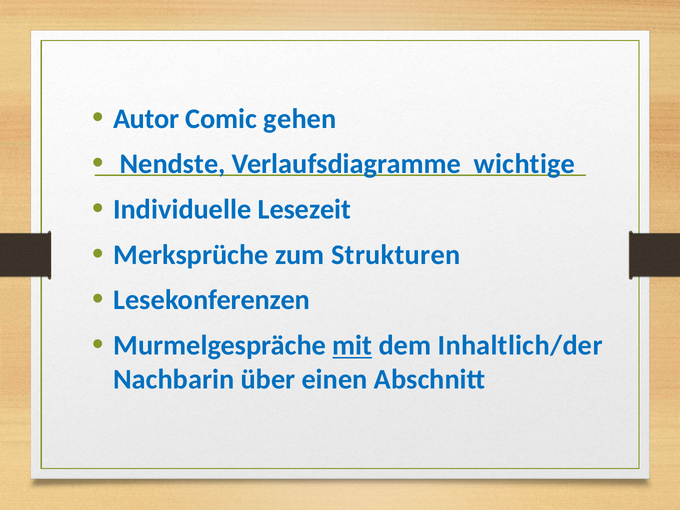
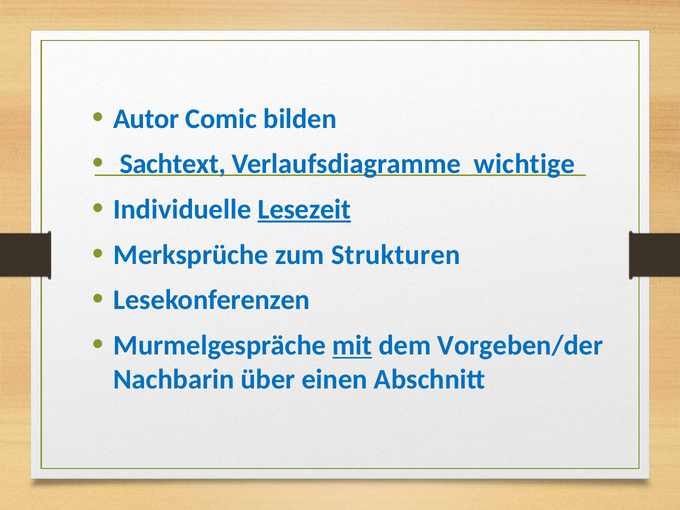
gehen: gehen -> bilden
Nendste: Nendste -> Sachtext
Lesezeit underline: none -> present
Inhaltlich/der: Inhaltlich/der -> Vorgeben/der
